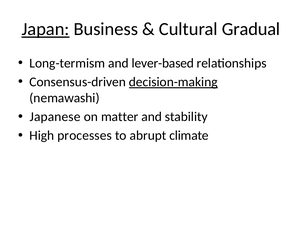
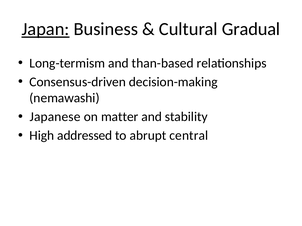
lever-based: lever-based -> than-based
decision-making underline: present -> none
processes: processes -> addressed
climate: climate -> central
